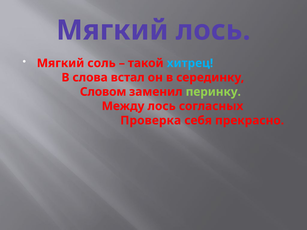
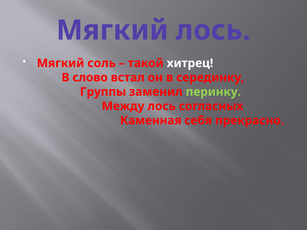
хитрец colour: light blue -> white
слова: слова -> слово
Словом: Словом -> Группы
Проверка: Проверка -> Каменная
